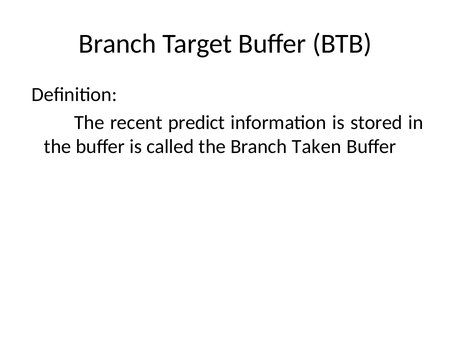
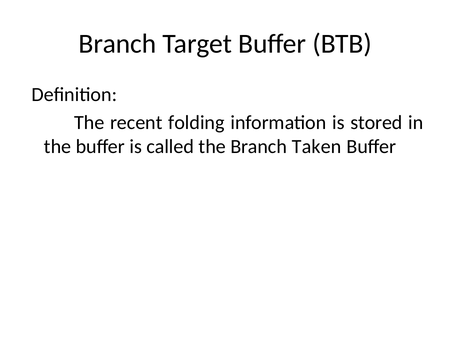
predict: predict -> folding
